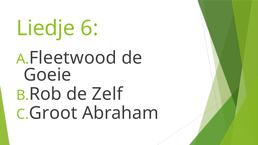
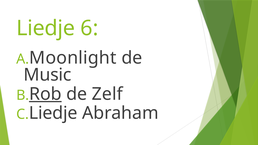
Fleetwood: Fleetwood -> Moonlight
Goeie: Goeie -> Music
Rob underline: none -> present
Groot at (53, 113): Groot -> Liedje
